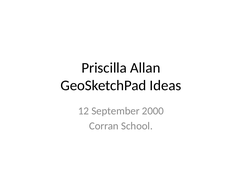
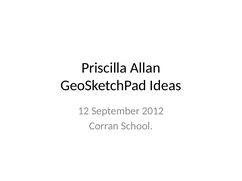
2000: 2000 -> 2012
